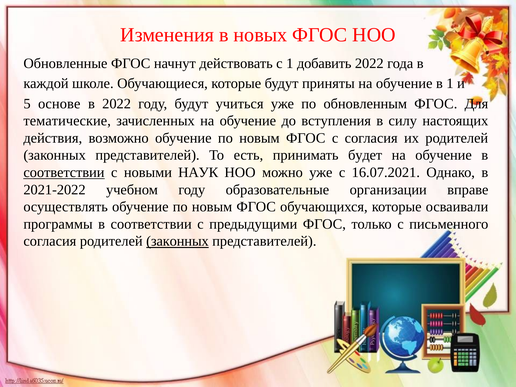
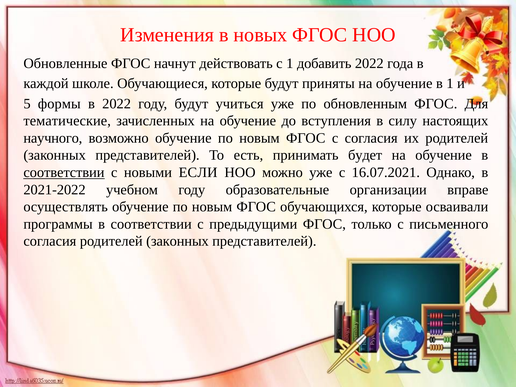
основе: основе -> формы
действия: действия -> научного
НАУК: НАУК -> ЕСЛИ
законных at (177, 241) underline: present -> none
